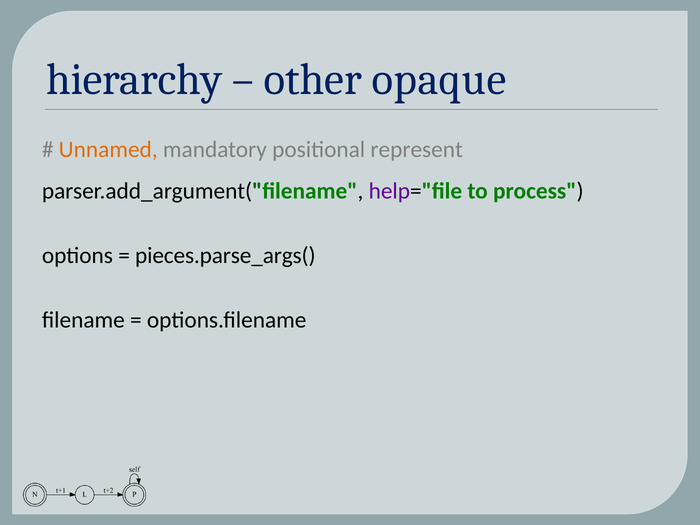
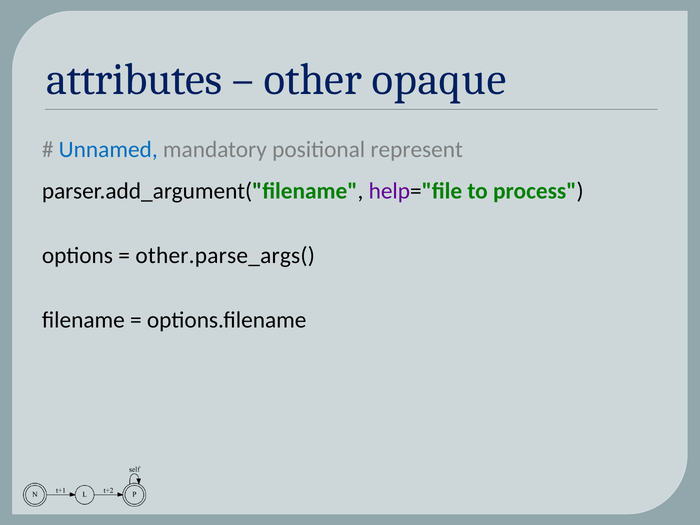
hierarchy: hierarchy -> attributes
Unnamed colour: orange -> blue
pieces.parse_args(: pieces.parse_args( -> other.parse_args(
